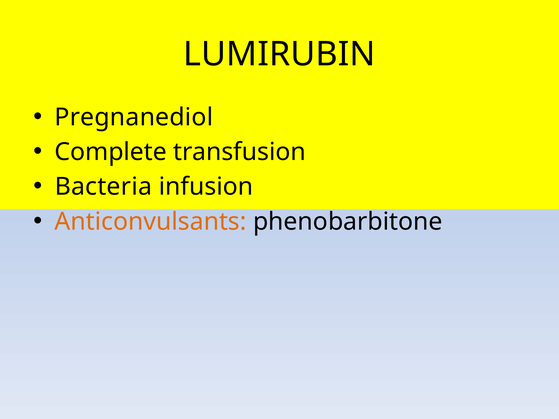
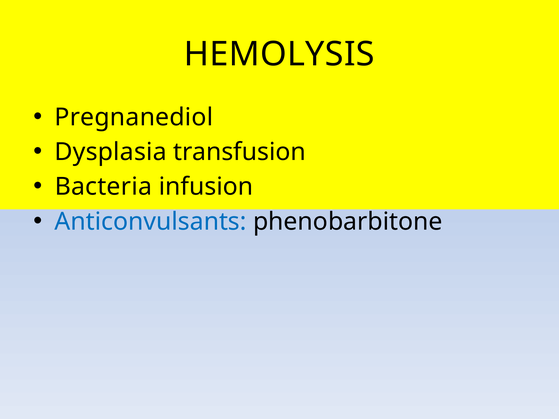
LUMIRUBIN: LUMIRUBIN -> HEMOLYSIS
Complete: Complete -> Dysplasia
Anticonvulsants colour: orange -> blue
